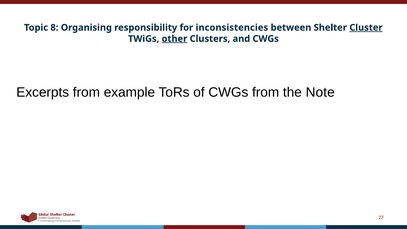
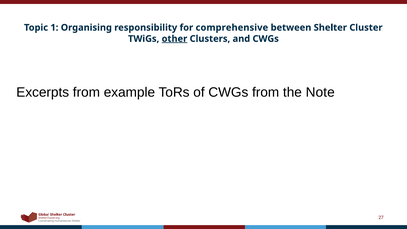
8: 8 -> 1
inconsistencies: inconsistencies -> comprehensive
Cluster at (366, 28) underline: present -> none
